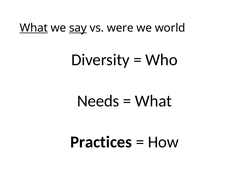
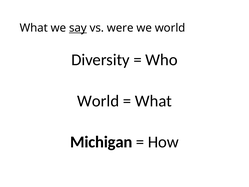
What at (34, 28) underline: present -> none
Needs at (98, 101): Needs -> World
Practices: Practices -> Michigan
